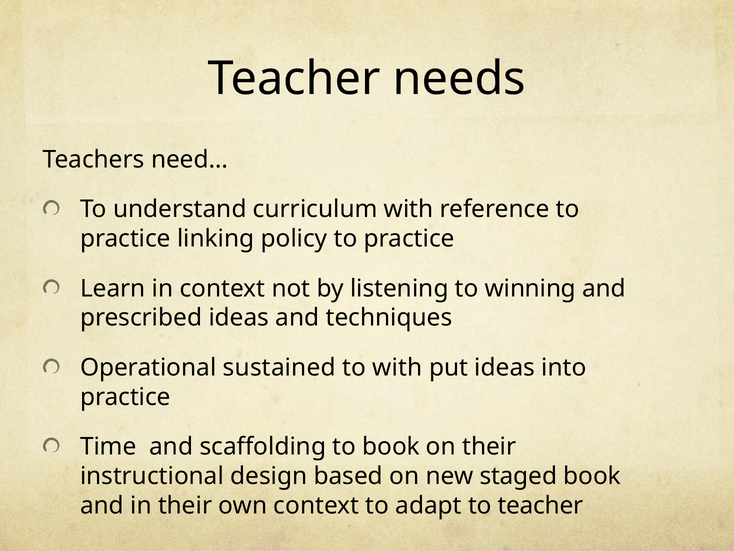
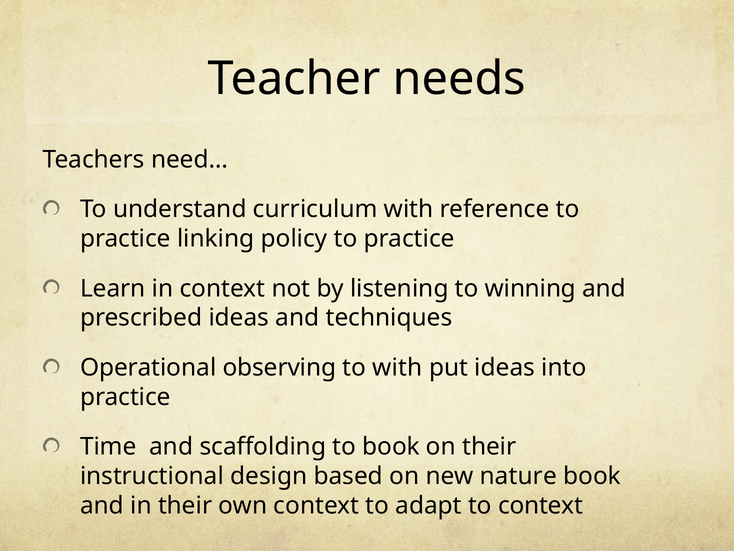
sustained: sustained -> observing
staged: staged -> nature
to teacher: teacher -> context
